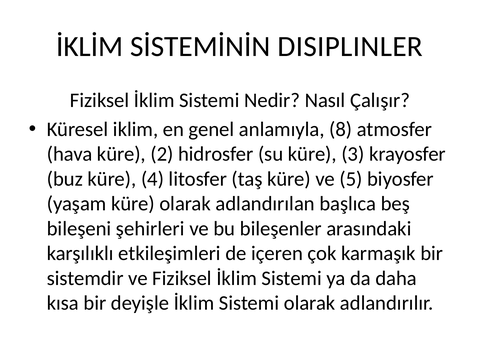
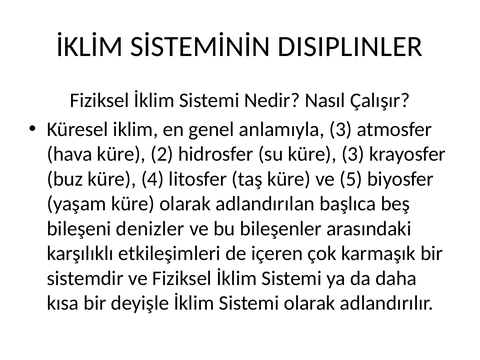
anlamıyla 8: 8 -> 3
şehirleri: şehirleri -> denizler
